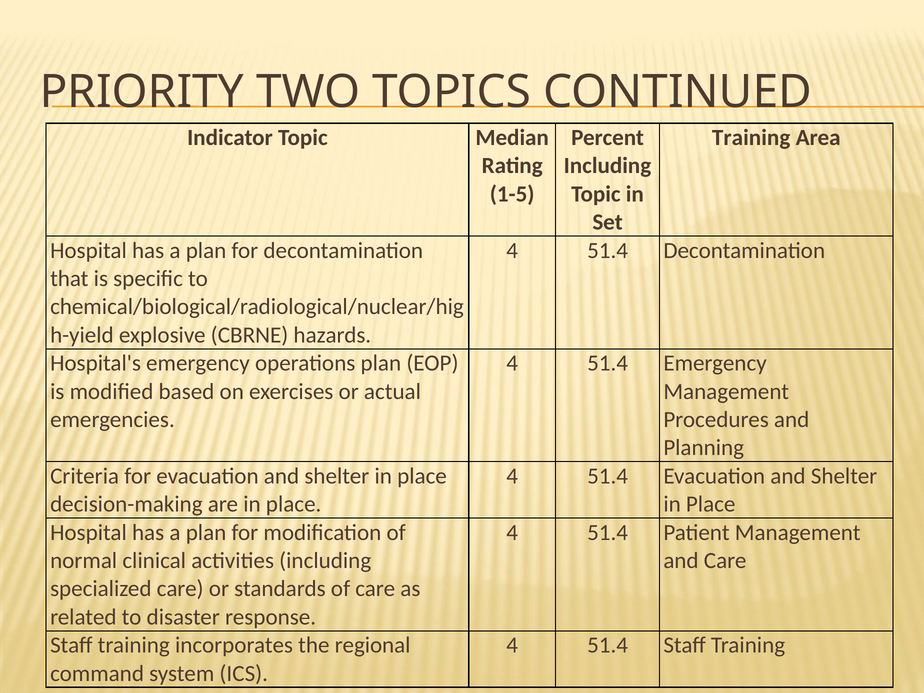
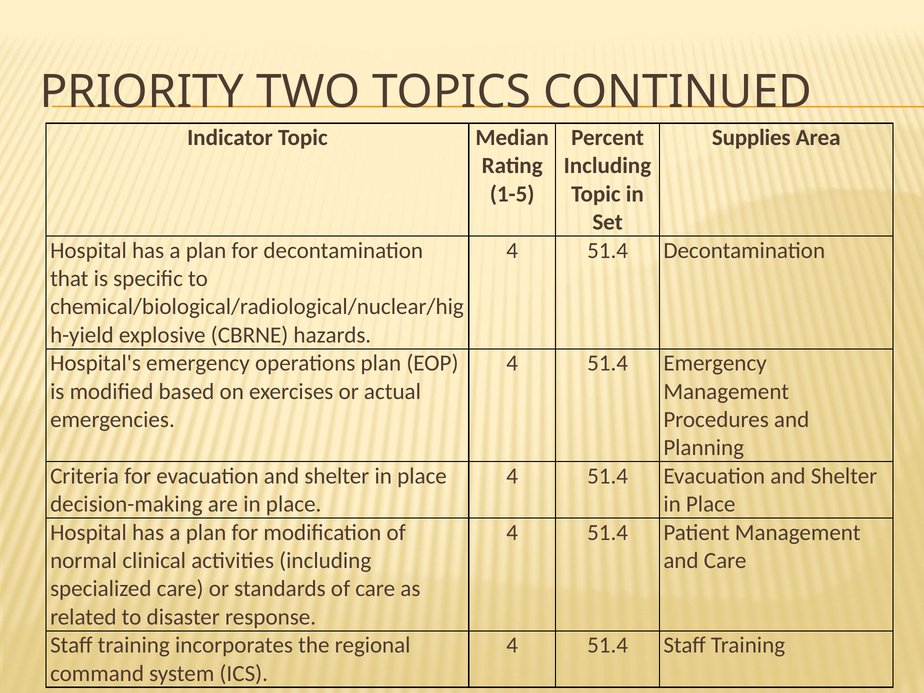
Training at (751, 138): Training -> Supplies
